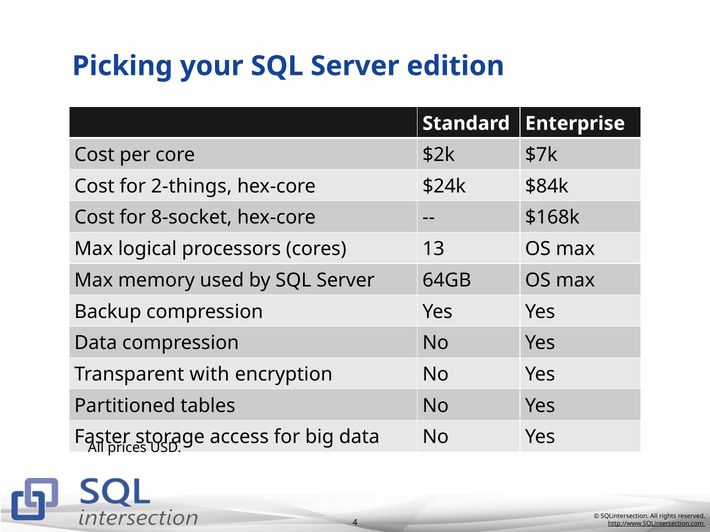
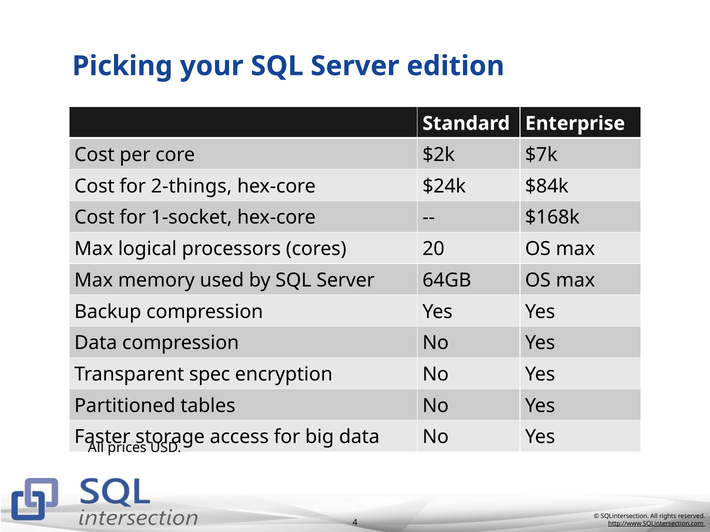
8-socket: 8-socket -> 1-socket
13: 13 -> 20
with: with -> spec
